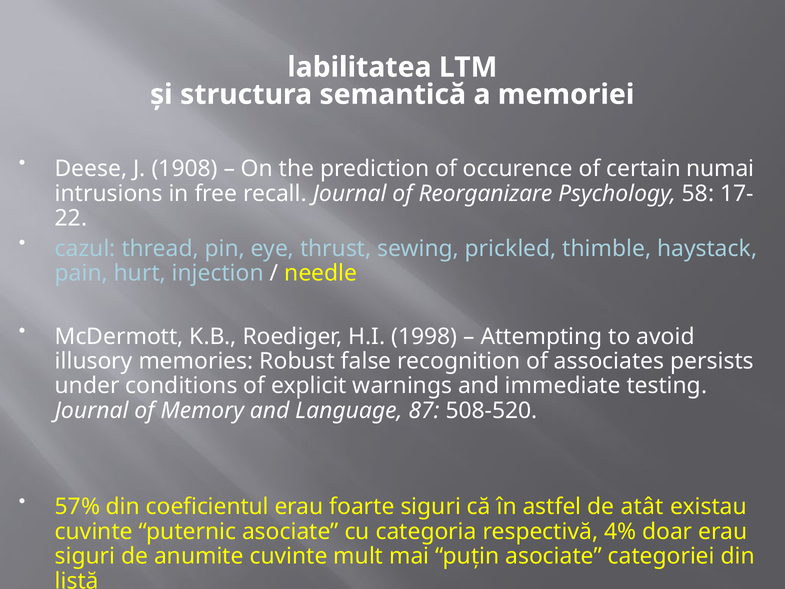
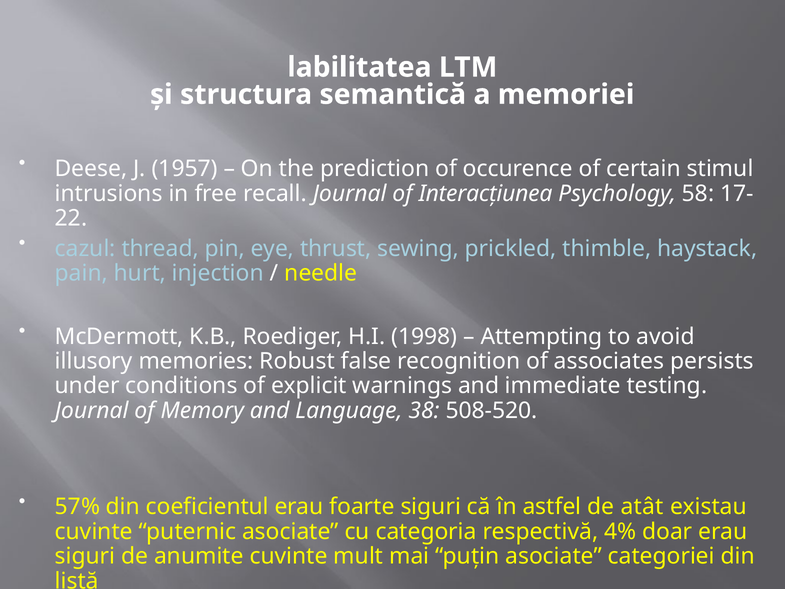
1908: 1908 -> 1957
numai: numai -> stimul
Reorganizare: Reorganizare -> Interacţiunea
87: 87 -> 38
